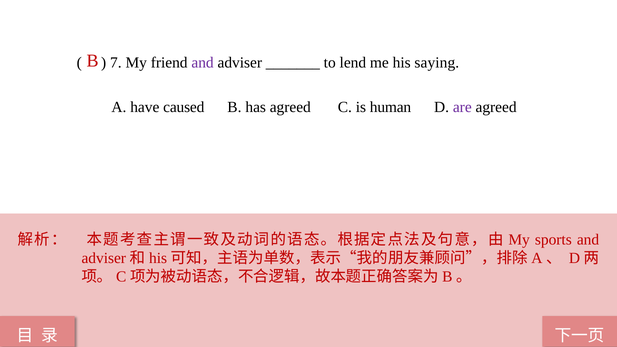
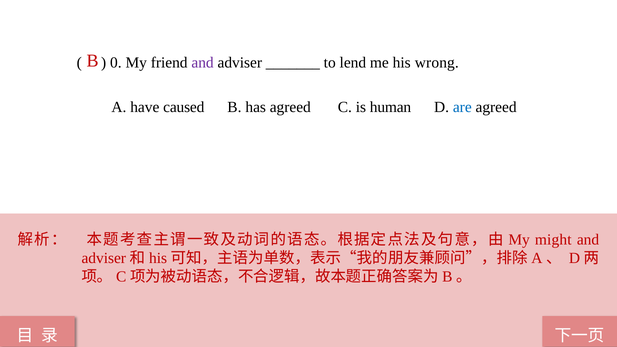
7: 7 -> 0
saying: saying -> wrong
are colour: purple -> blue
sports: sports -> might
